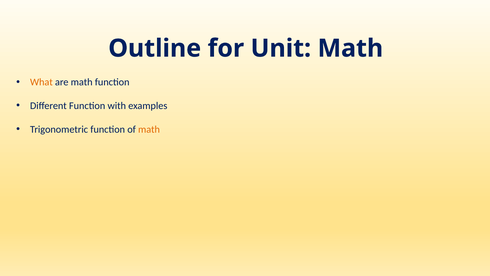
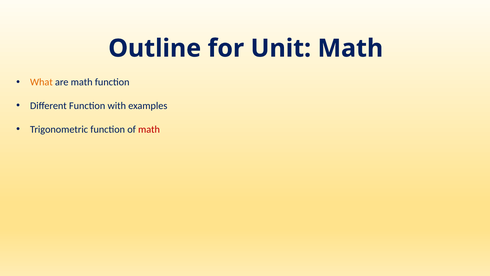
math at (149, 129) colour: orange -> red
